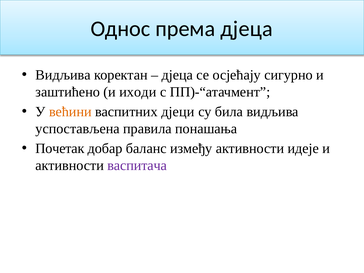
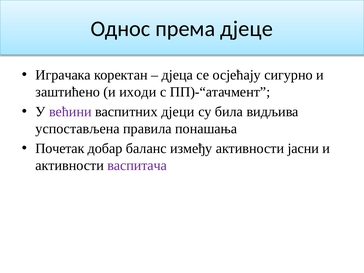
према дјеца: дјеца -> дјеце
Видљива at (63, 75): Видљива -> Играчака
већини colour: orange -> purple
идеје: идеје -> јасни
